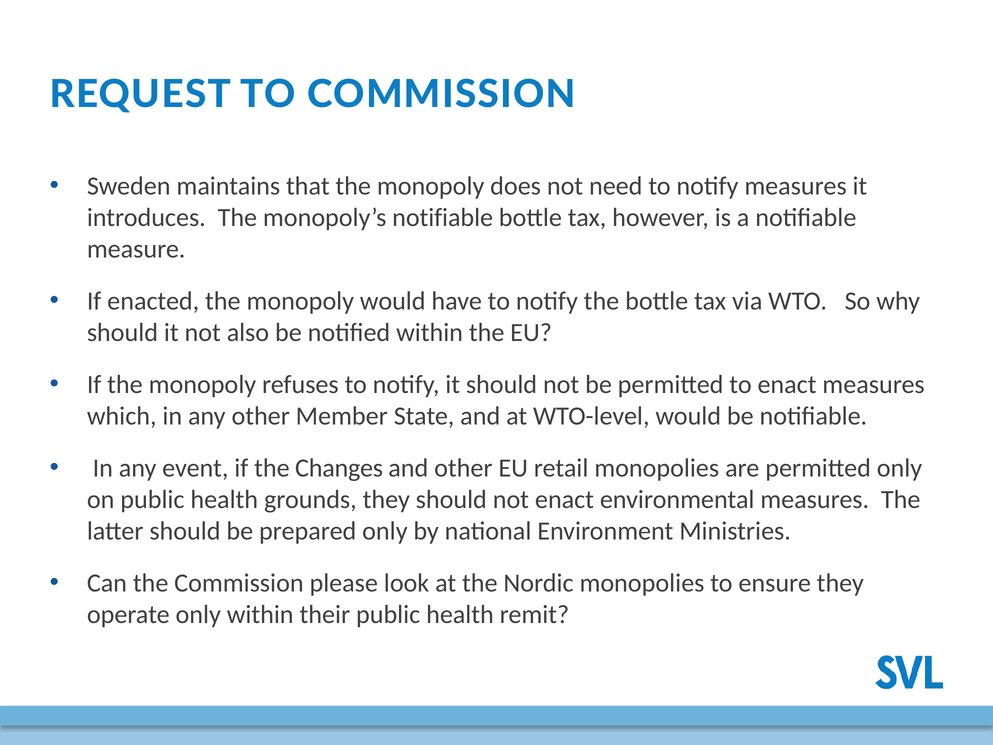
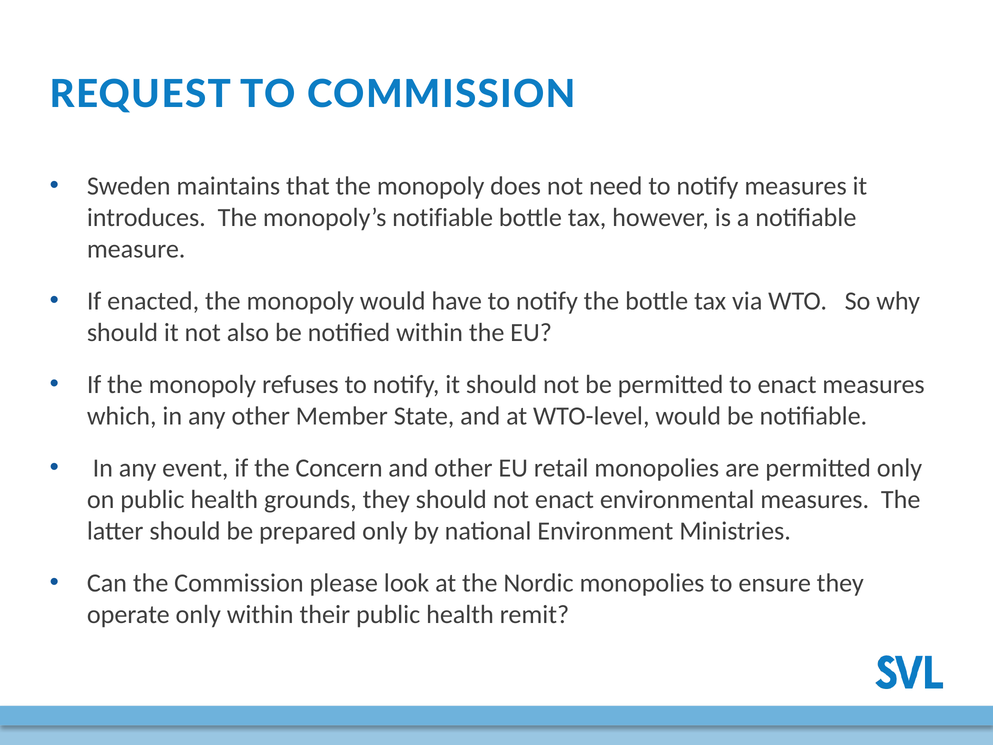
Changes: Changes -> Concern
